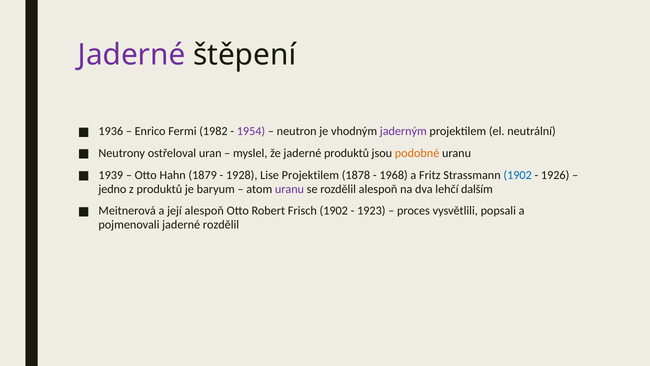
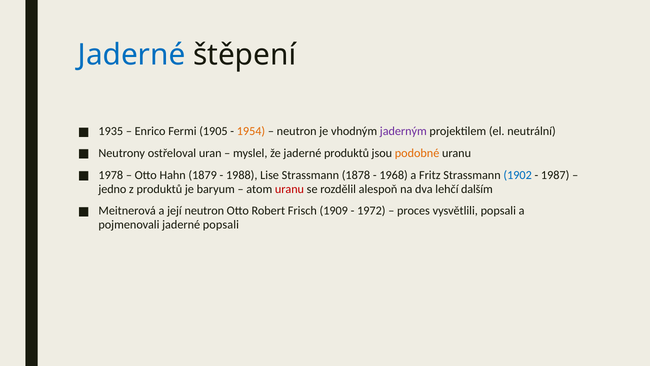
Jaderné at (132, 55) colour: purple -> blue
1936: 1936 -> 1935
1982: 1982 -> 1905
1954 colour: purple -> orange
1939: 1939 -> 1978
1928: 1928 -> 1988
Lise Projektilem: Projektilem -> Strassmann
1926: 1926 -> 1987
uranu at (289, 189) colour: purple -> red
její alespoň: alespoň -> neutron
Frisch 1902: 1902 -> 1909
1923: 1923 -> 1972
jaderné rozdělil: rozdělil -> popsali
